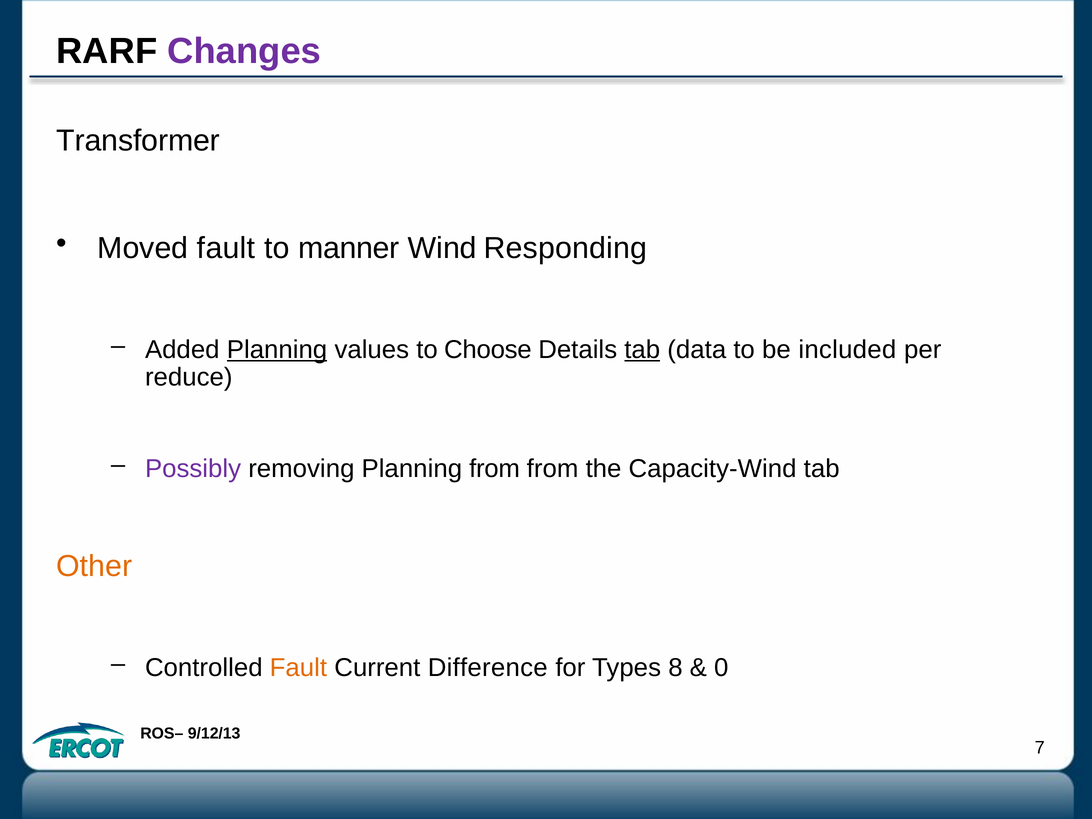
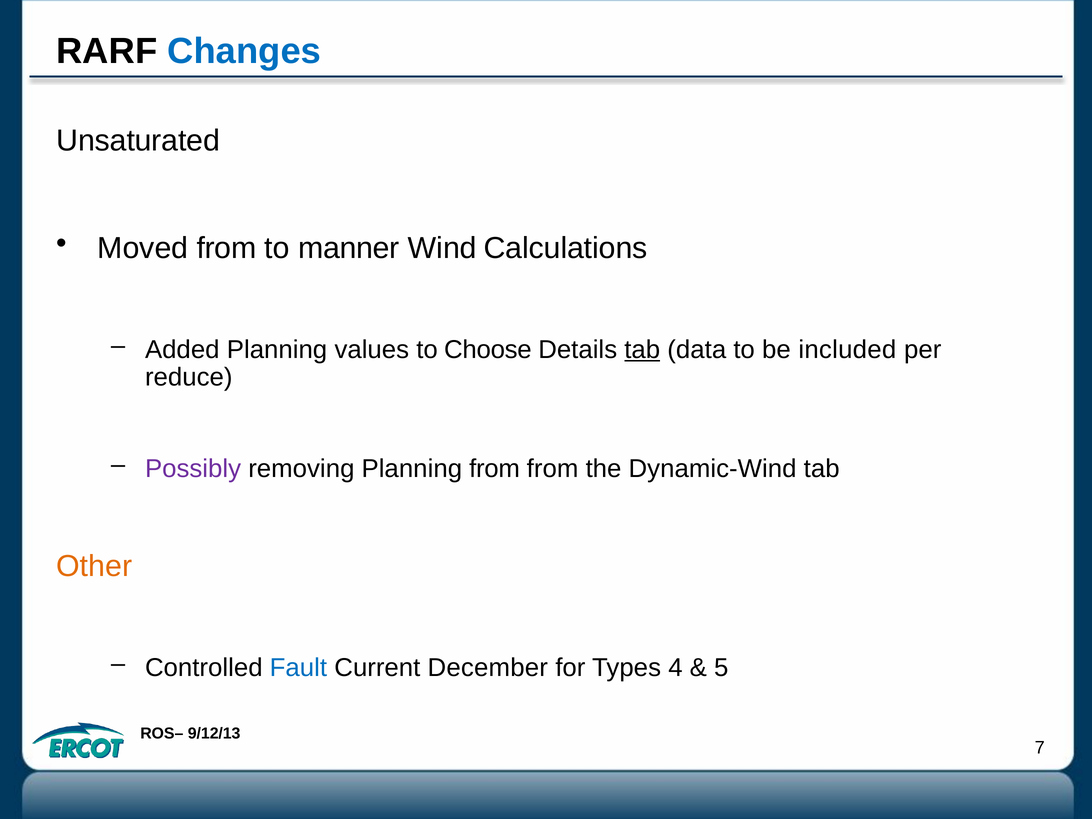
Changes colour: purple -> blue
Transformer: Transformer -> Unsaturated
Moved fault: fault -> from
Responding: Responding -> Calculations
Planning at (277, 350) underline: present -> none
Capacity-Wind: Capacity-Wind -> Dynamic-Wind
Fault at (298, 668) colour: orange -> blue
Difference: Difference -> December
8: 8 -> 4
0: 0 -> 5
